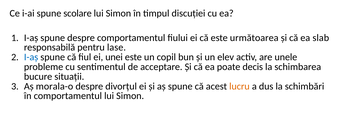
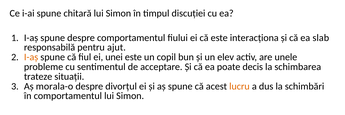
scolare: scolare -> chitară
următoarea: următoarea -> interacționa
lase: lase -> ajut
I-aș at (31, 57) colour: blue -> orange
bucure: bucure -> trateze
